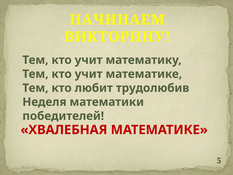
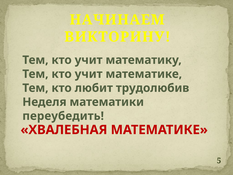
победителей: победителей -> переубедить
